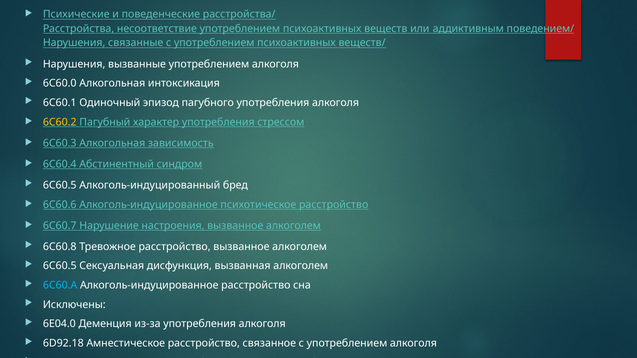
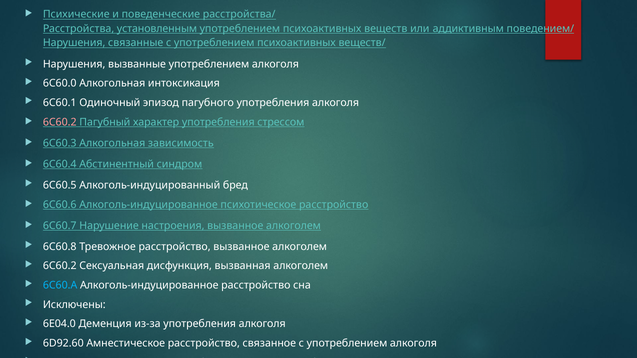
несоответствие: несоответствие -> установленным
6C60.2 at (60, 122) colour: yellow -> pink
6C60.5 at (60, 266): 6C60.5 -> 6C60.2
6D92.18: 6D92.18 -> 6D92.60
